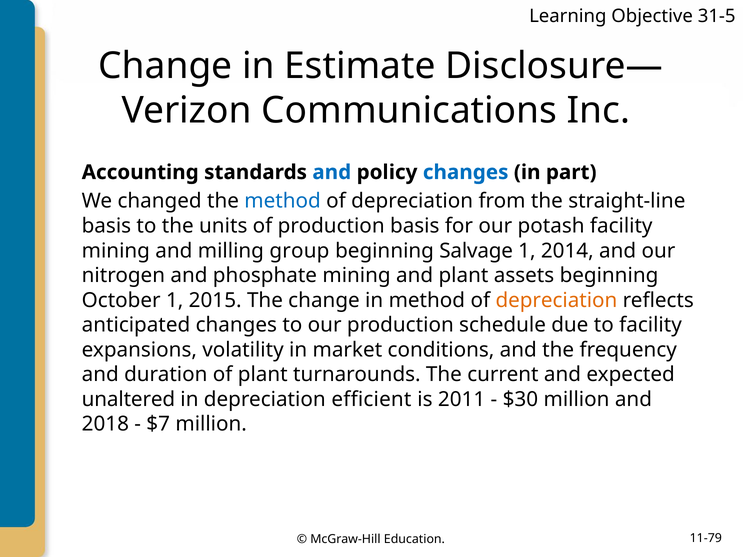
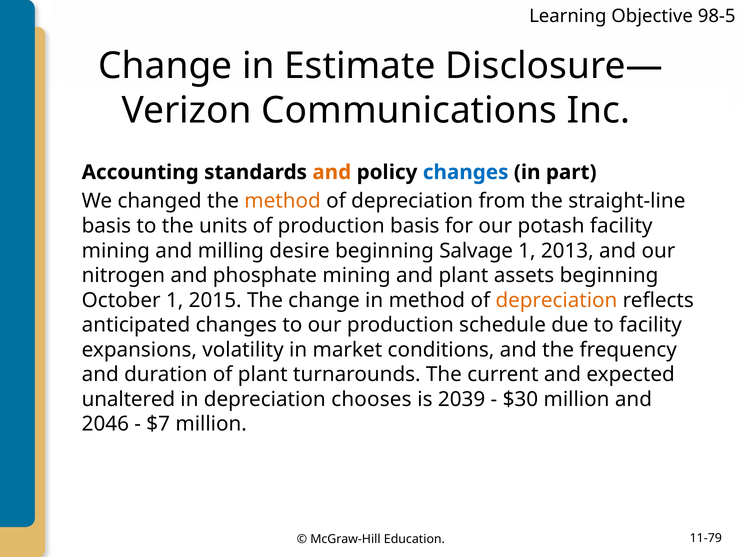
31-5: 31-5 -> 98-5
and at (332, 172) colour: blue -> orange
method at (283, 201) colour: blue -> orange
group: group -> desire
2014: 2014 -> 2013
efficient: efficient -> chooses
2011: 2011 -> 2039
2018: 2018 -> 2046
